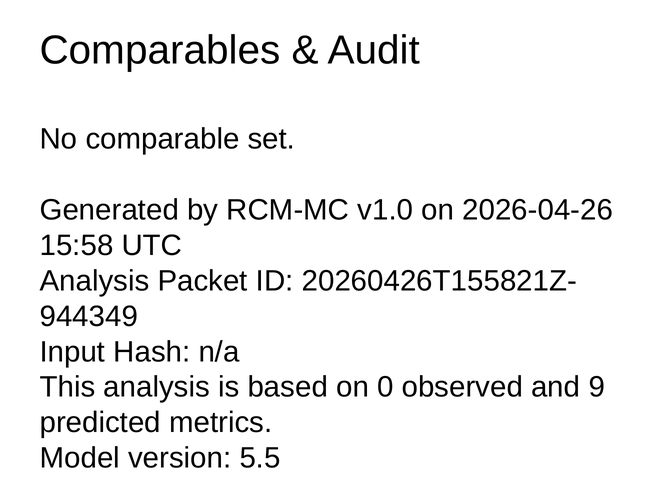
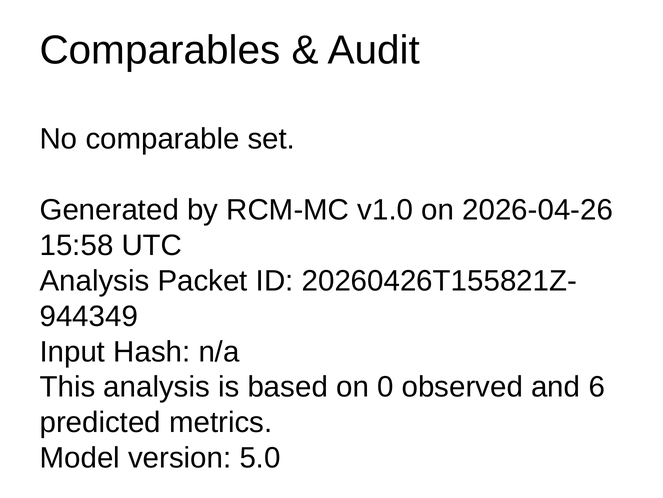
9: 9 -> 6
5.5: 5.5 -> 5.0
